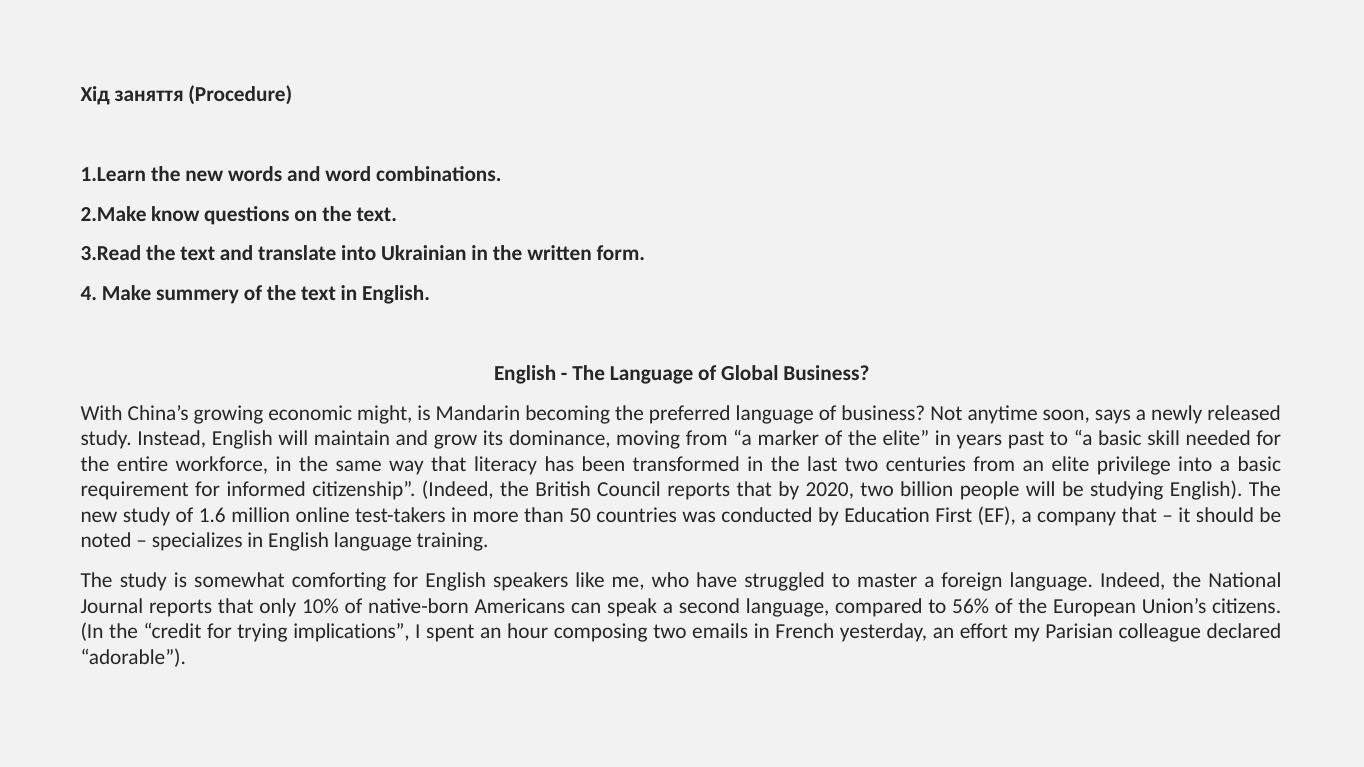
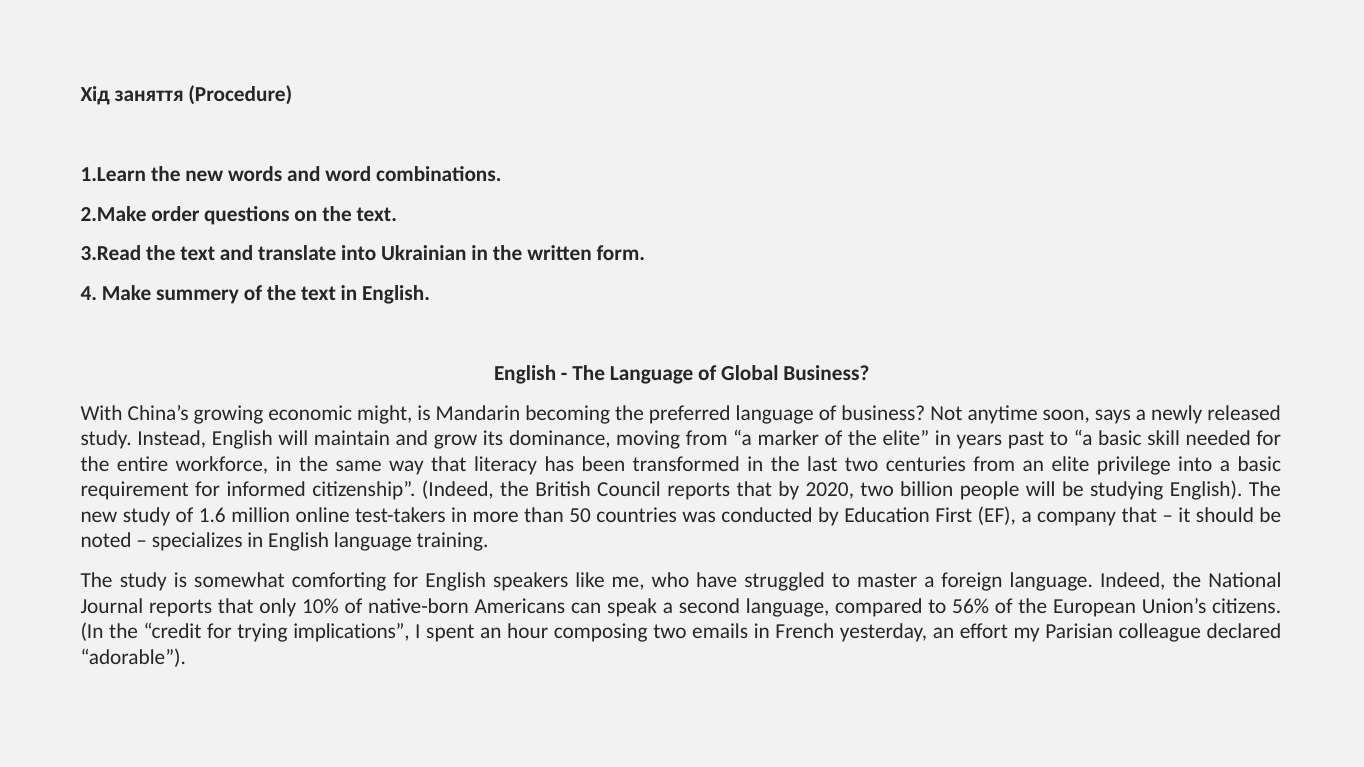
know: know -> order
